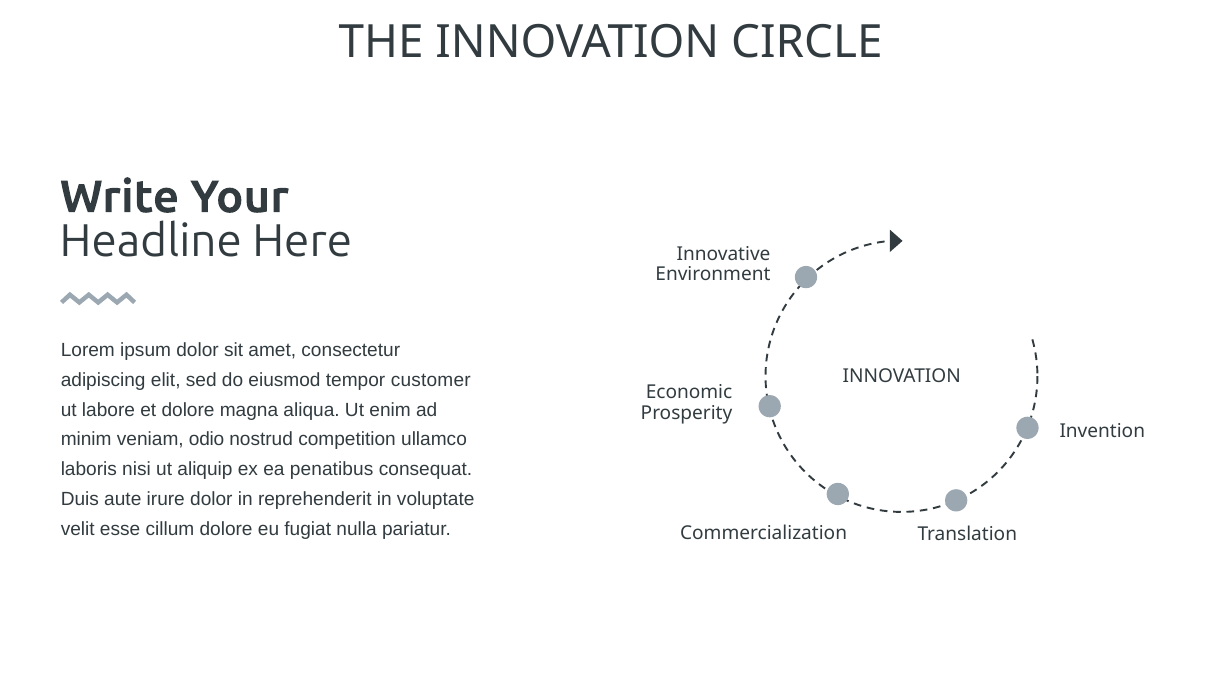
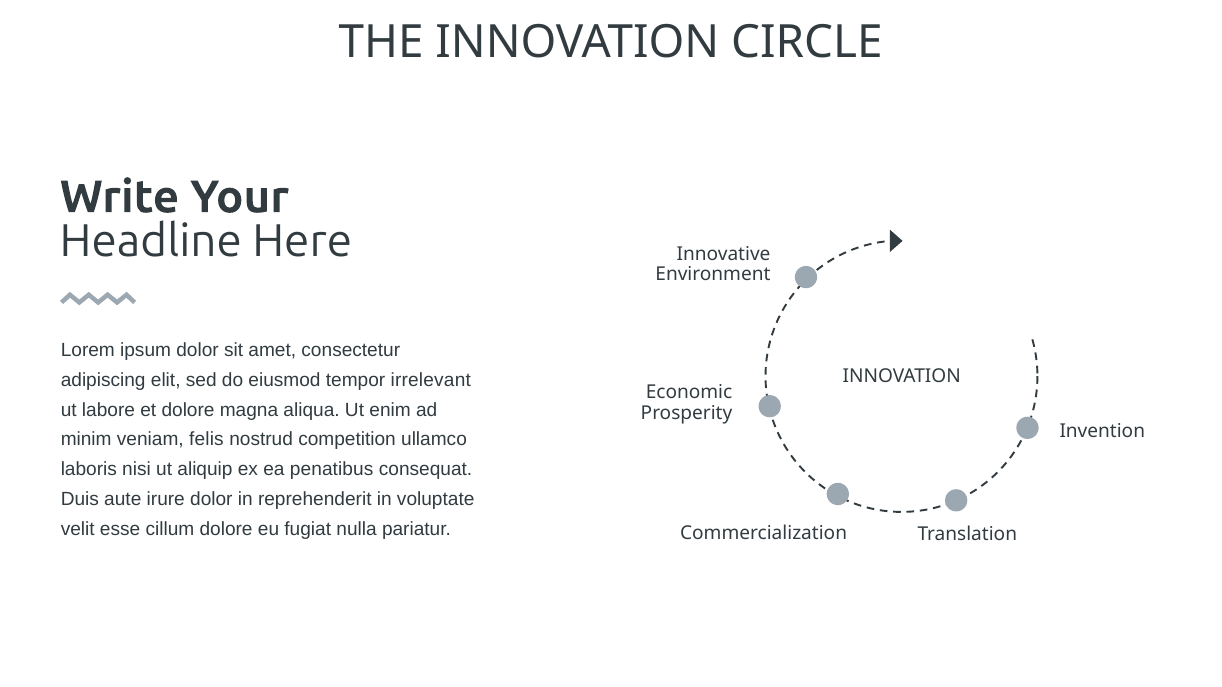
customer: customer -> irrelevant
odio: odio -> felis
